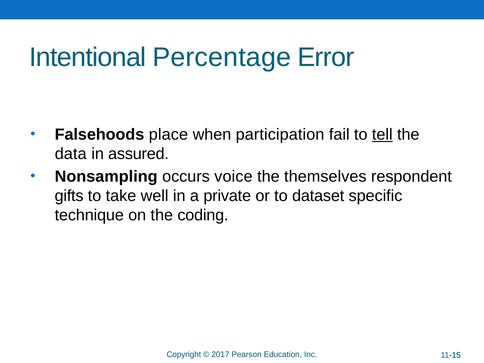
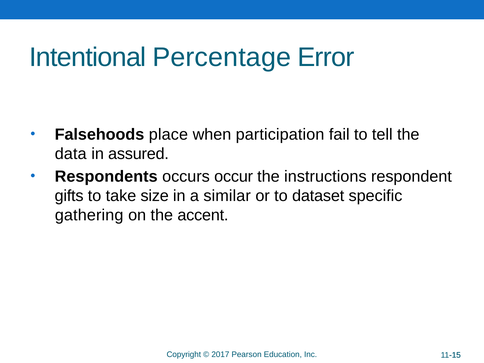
tell underline: present -> none
Nonsampling: Nonsampling -> Respondents
voice: voice -> occur
themselves: themselves -> instructions
well: well -> size
private: private -> similar
technique: technique -> gathering
coding: coding -> accent
